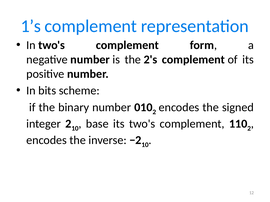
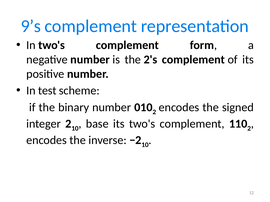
1’s: 1’s -> 9’s
bits: bits -> test
